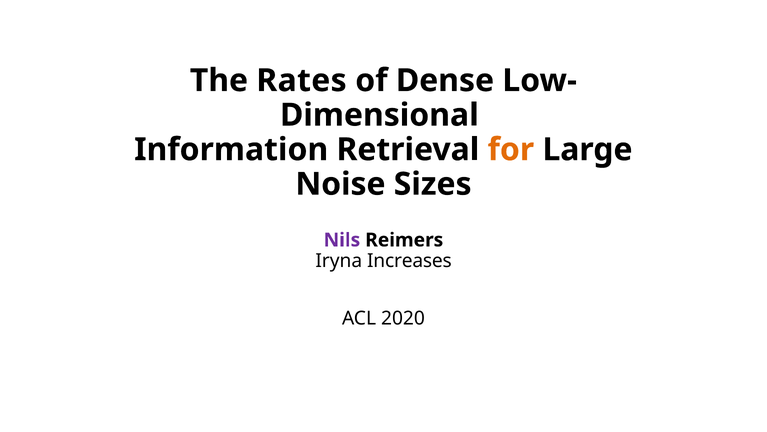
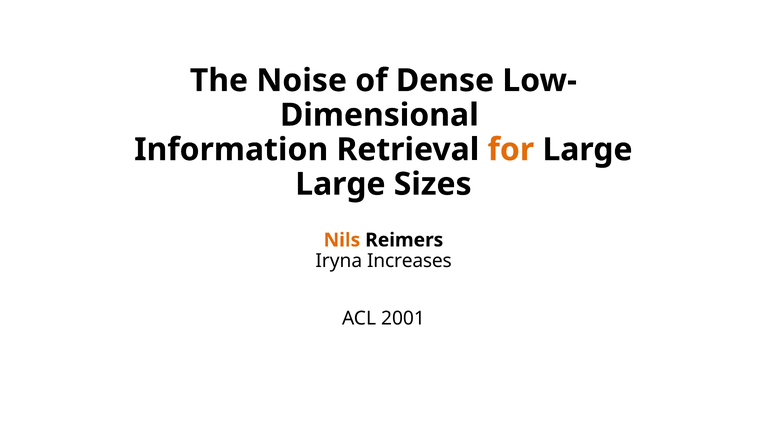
Rates: Rates -> Noise
Noise at (340, 184): Noise -> Large
Nils colour: purple -> orange
2020: 2020 -> 2001
